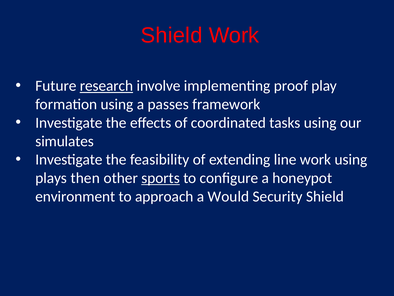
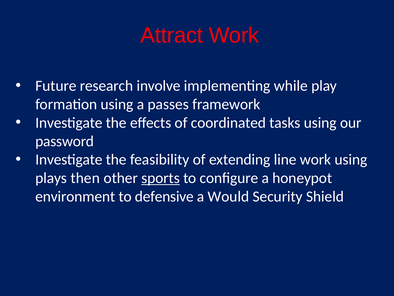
Shield at (172, 35): Shield -> Attract
research underline: present -> none
proof: proof -> while
simulates: simulates -> password
approach: approach -> defensive
